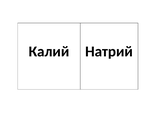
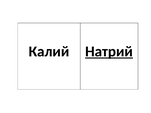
Натрий underline: none -> present
